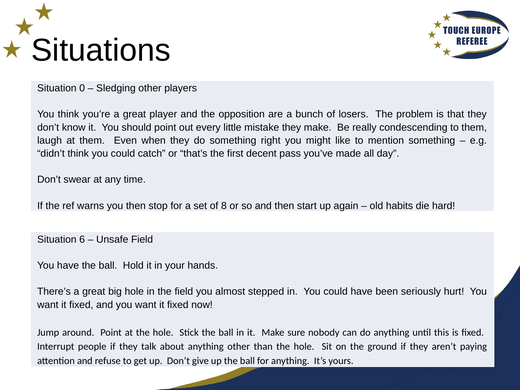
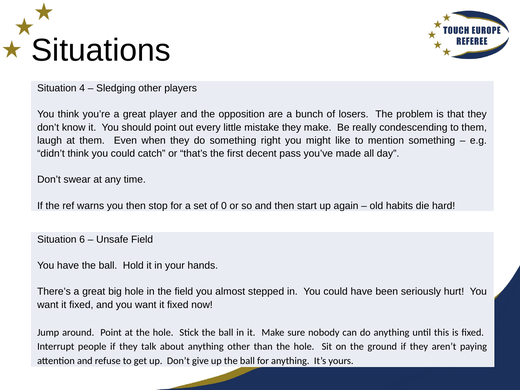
0: 0 -> 4
8: 8 -> 0
